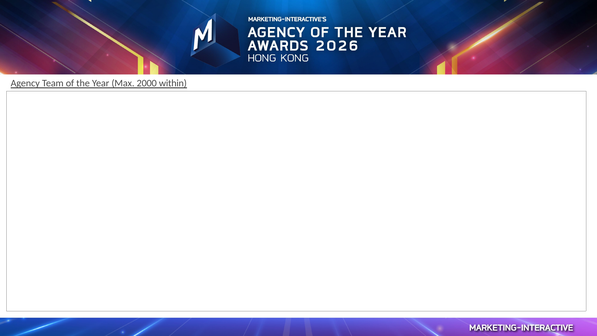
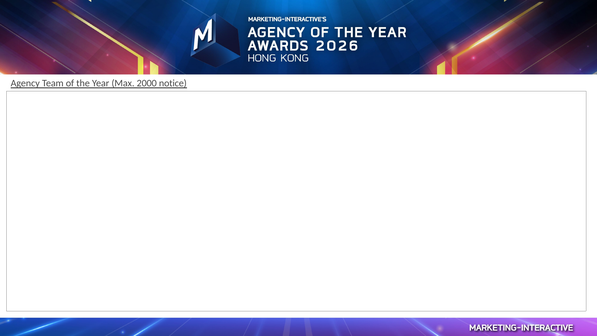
within: within -> notice
